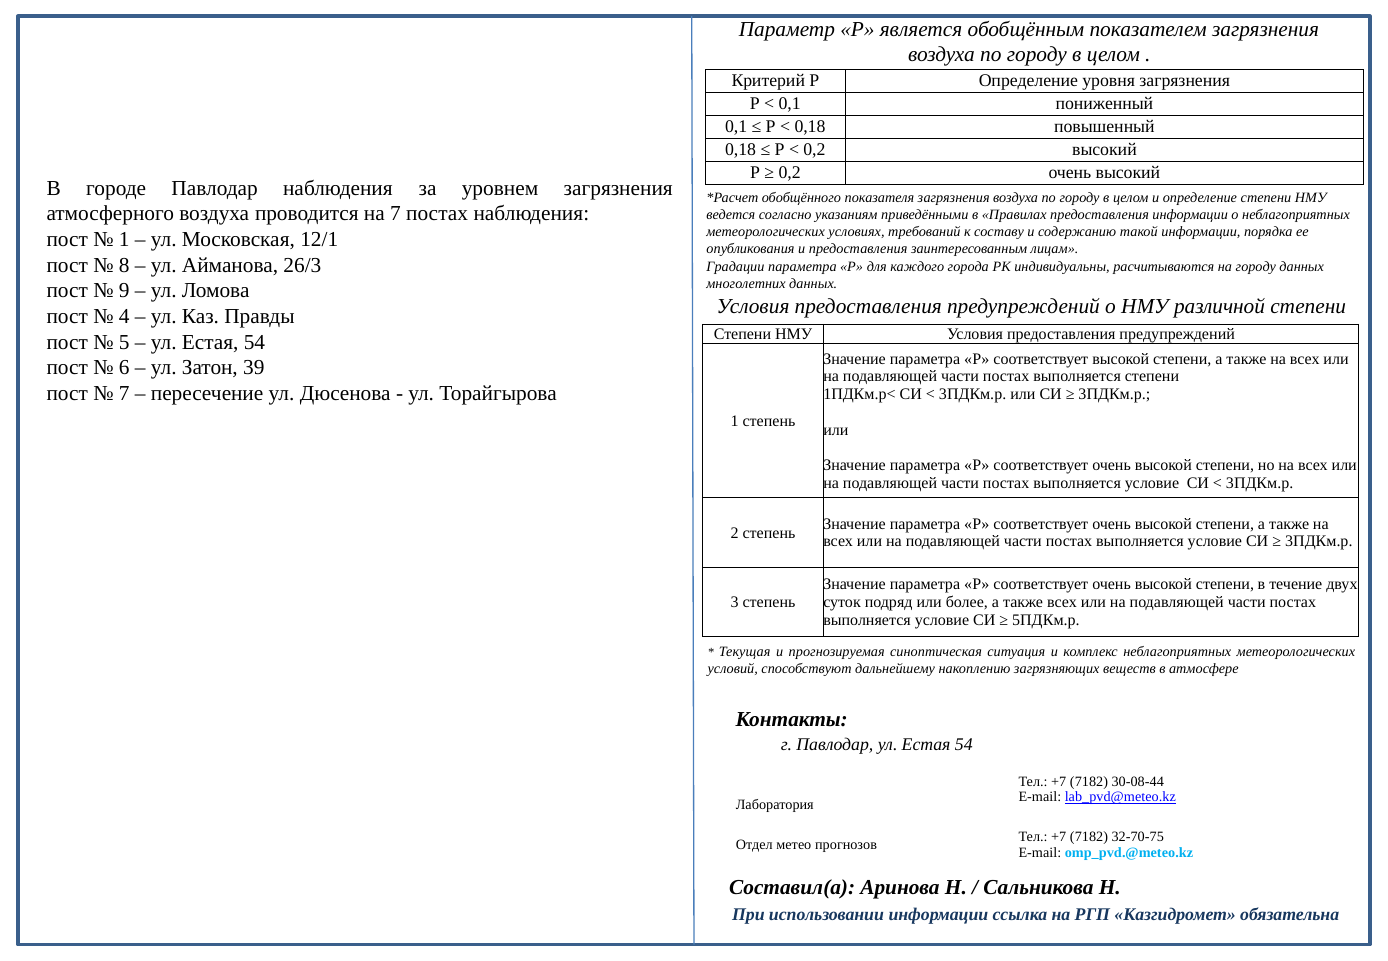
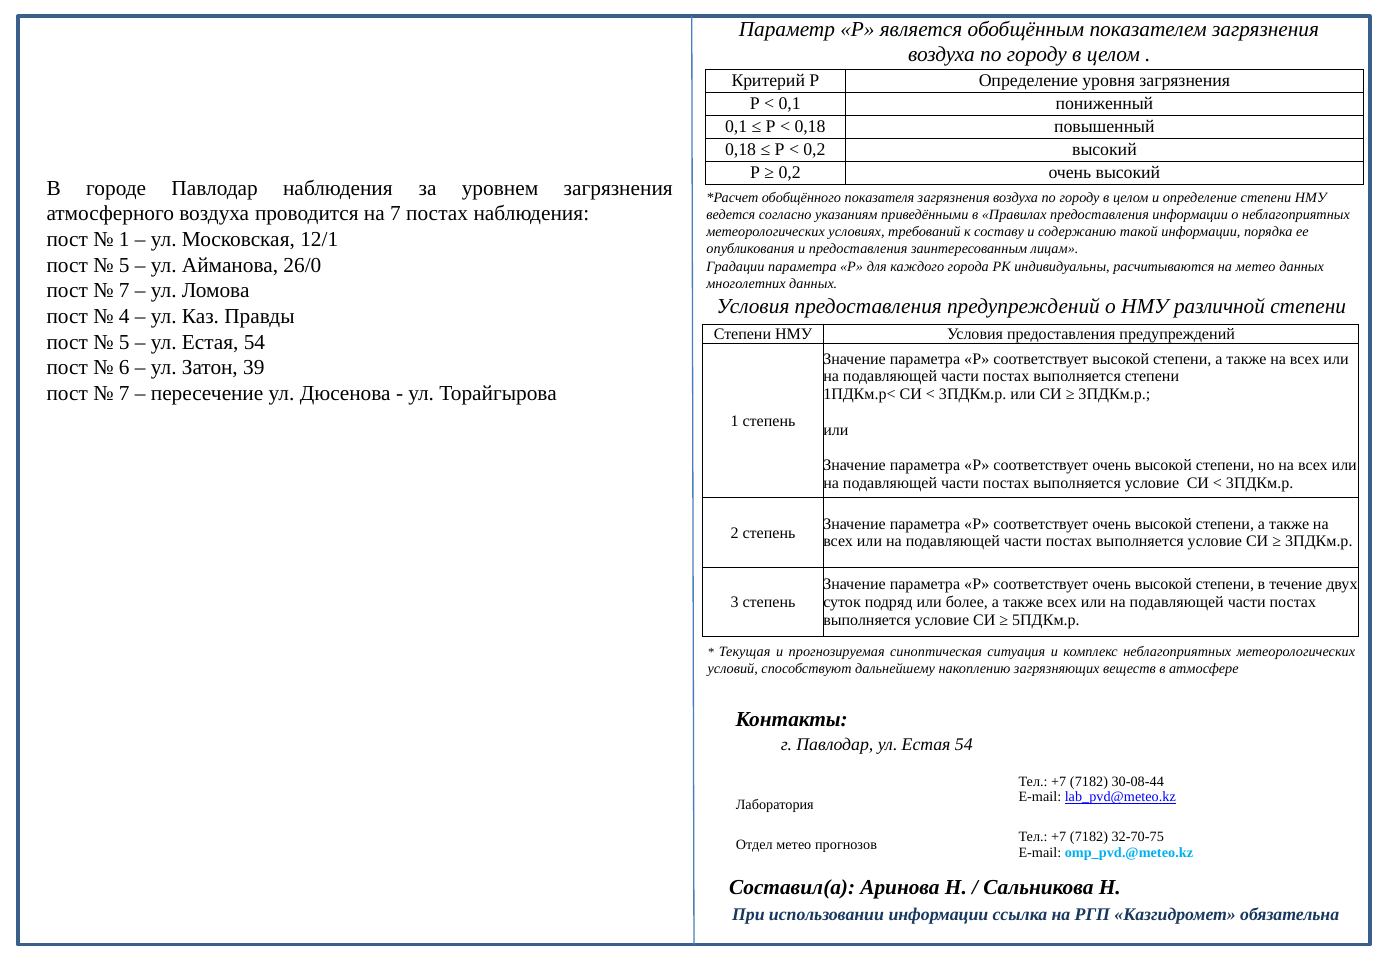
8 at (124, 265): 8 -> 5
26/3: 26/3 -> 26/0
на городу: городу -> метео
9 at (124, 291): 9 -> 7
